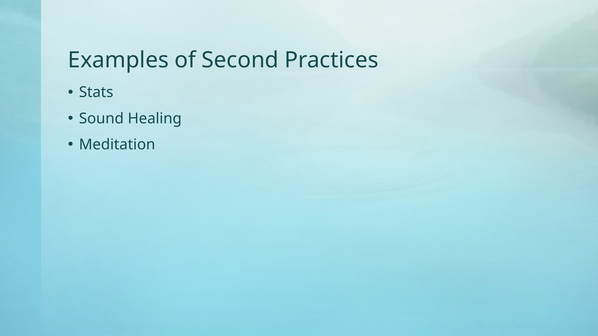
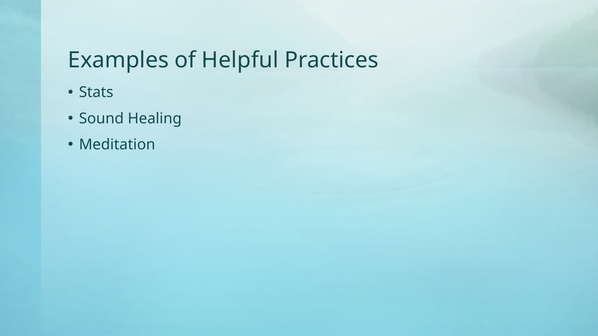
Second: Second -> Helpful
